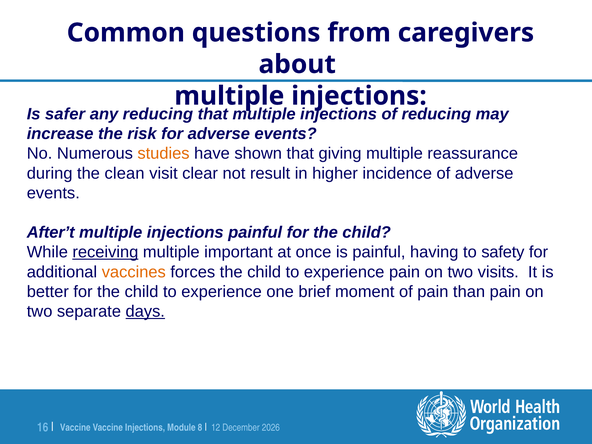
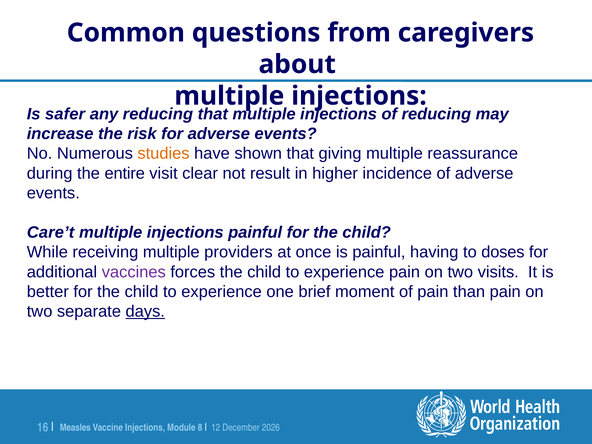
clean: clean -> entire
After’t: After’t -> Care’t
receiving underline: present -> none
important: important -> providers
safety: safety -> doses
vaccines colour: orange -> purple
Vaccine at (75, 428): Vaccine -> Measles
